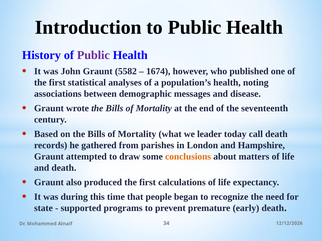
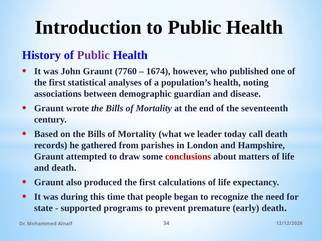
5582: 5582 -> 7760
messages: messages -> guardian
conclusions colour: orange -> red
